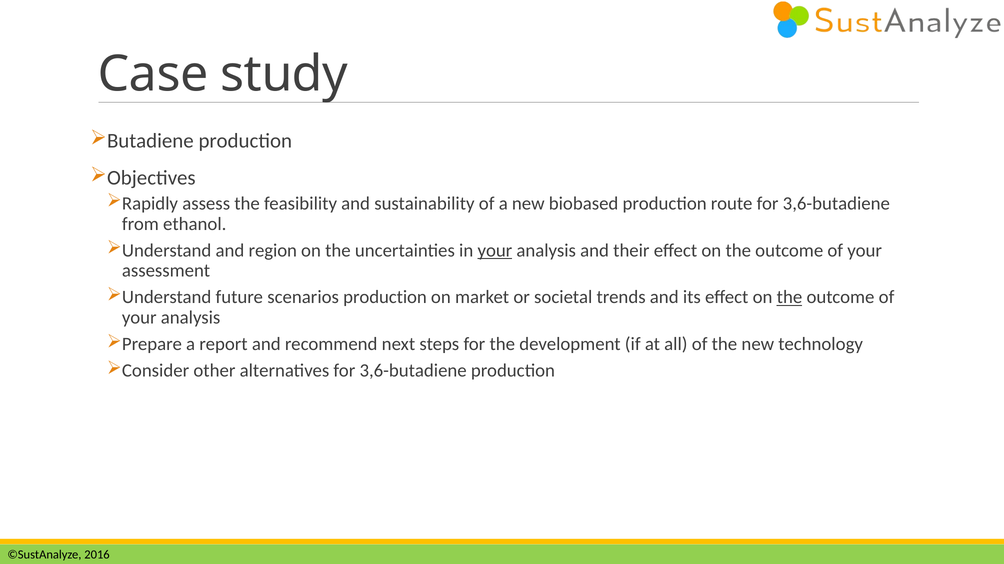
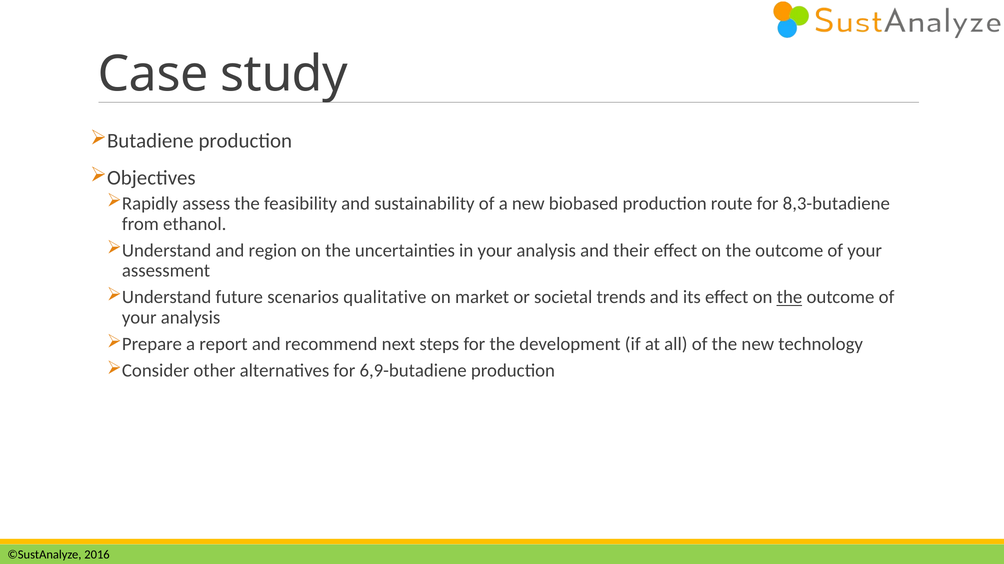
route for 3,6-butadiene: 3,6-butadiene -> 8,3-butadiene
your at (495, 251) underline: present -> none
scenarios production: production -> qualitative
alternatives for 3,6-butadiene: 3,6-butadiene -> 6,9-butadiene
